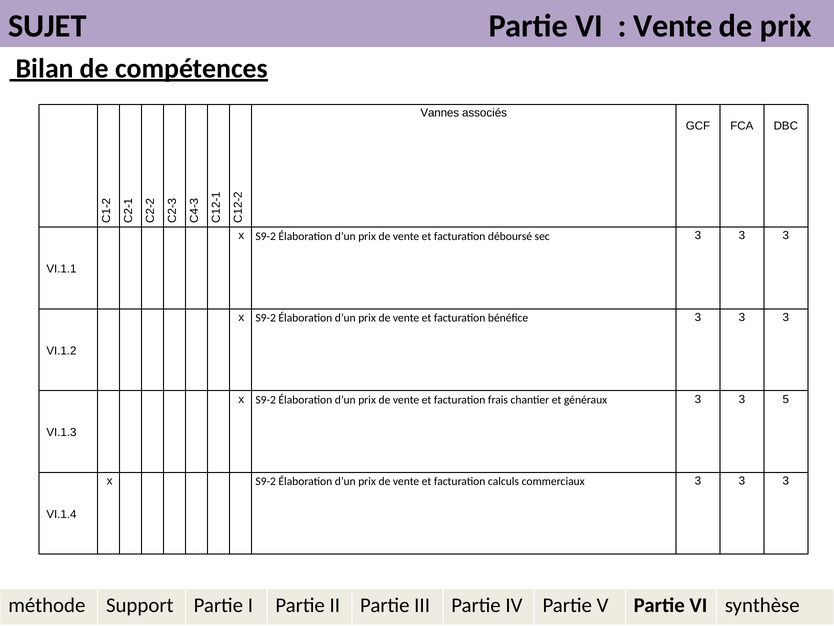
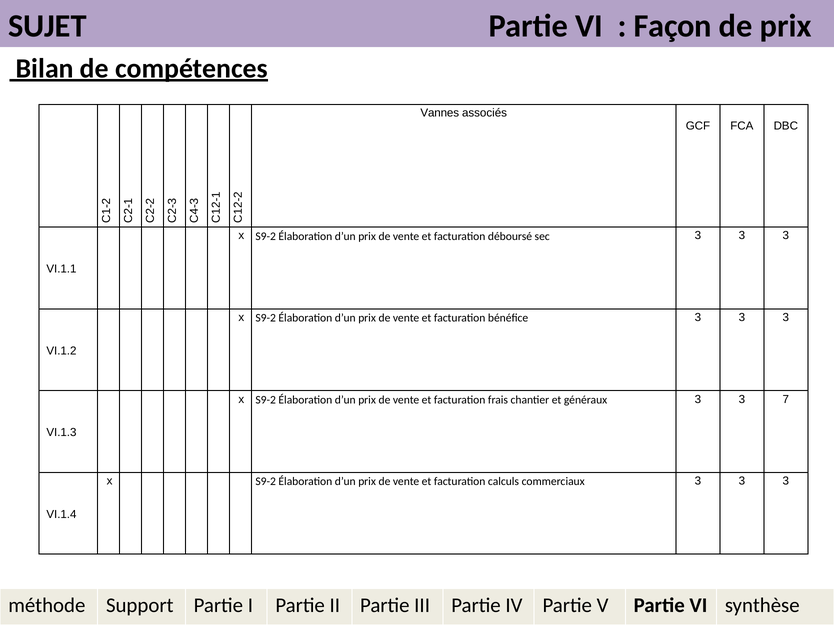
Vente at (673, 26): Vente -> Façon
5: 5 -> 7
